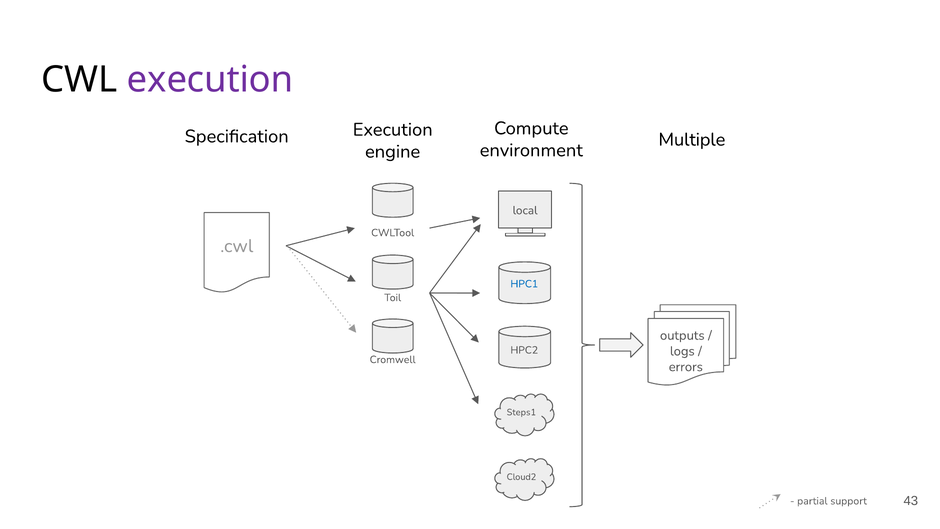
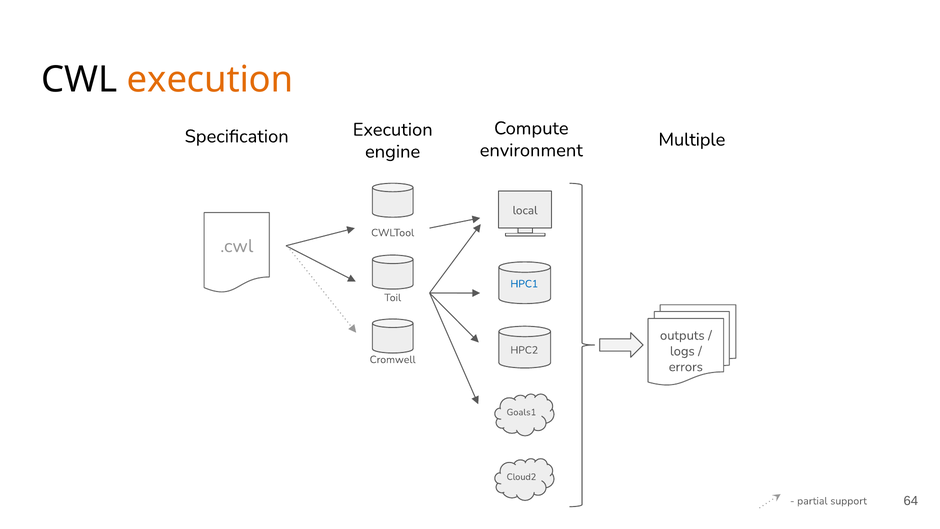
execution at (210, 80) colour: purple -> orange
Steps1: Steps1 -> Goals1
43: 43 -> 64
